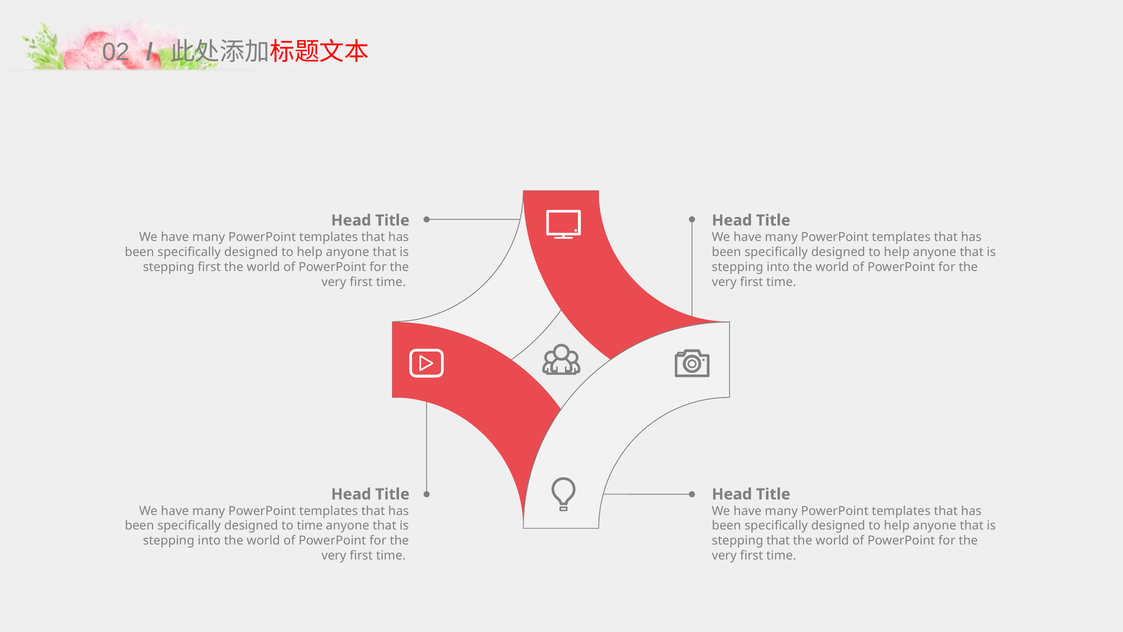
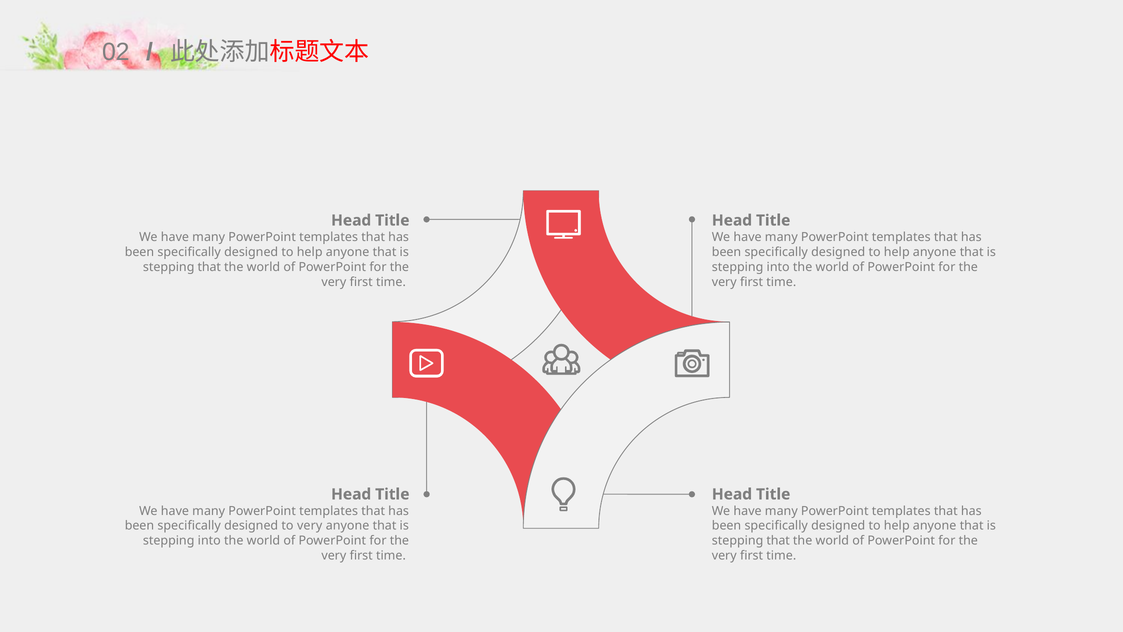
first at (209, 267): first -> that
to time: time -> very
